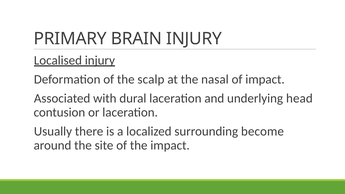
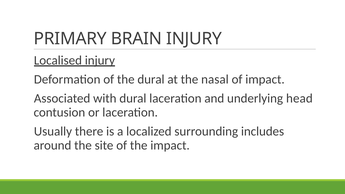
the scalp: scalp -> dural
become: become -> includes
